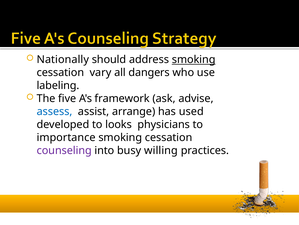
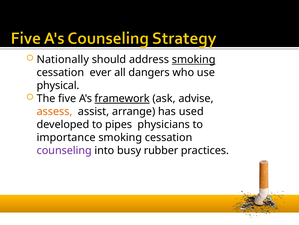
vary: vary -> ever
labeling: labeling -> physical
framework underline: none -> present
assess colour: blue -> orange
looks: looks -> pipes
willing: willing -> rubber
